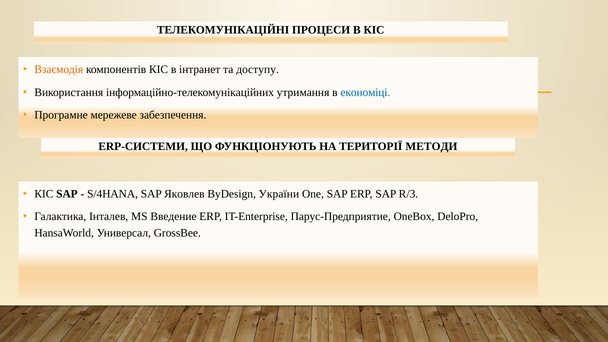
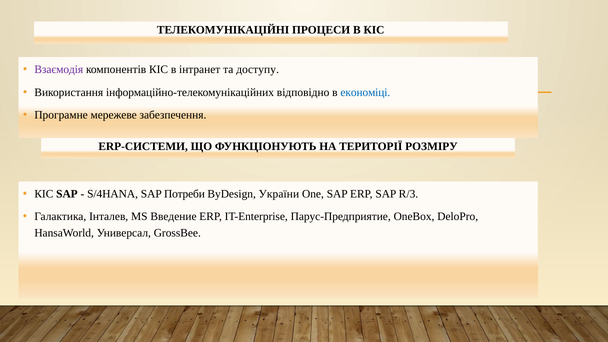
Взаємодія colour: orange -> purple
утримання: утримання -> відповідно
МЕТОДИ: МЕТОДИ -> РОЗМІРУ
Яковлев: Яковлев -> Потреби
